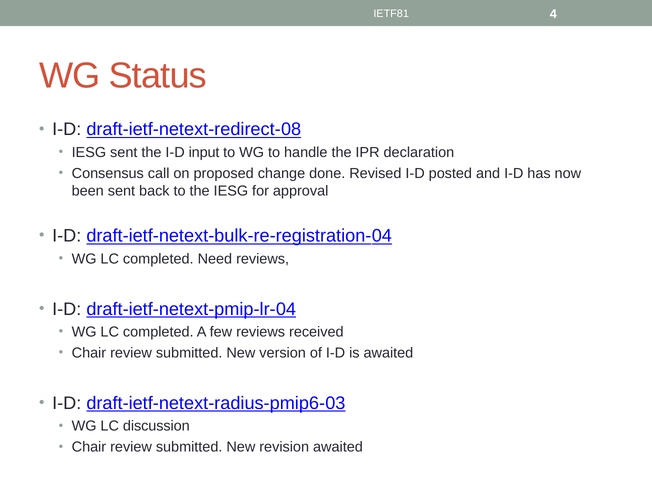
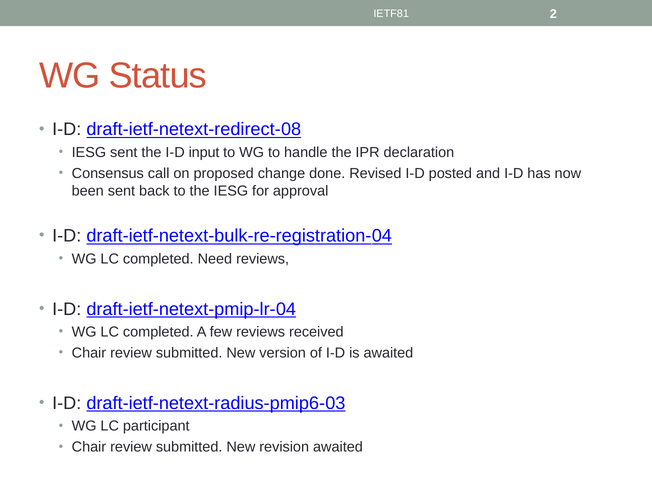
4: 4 -> 2
discussion: discussion -> participant
